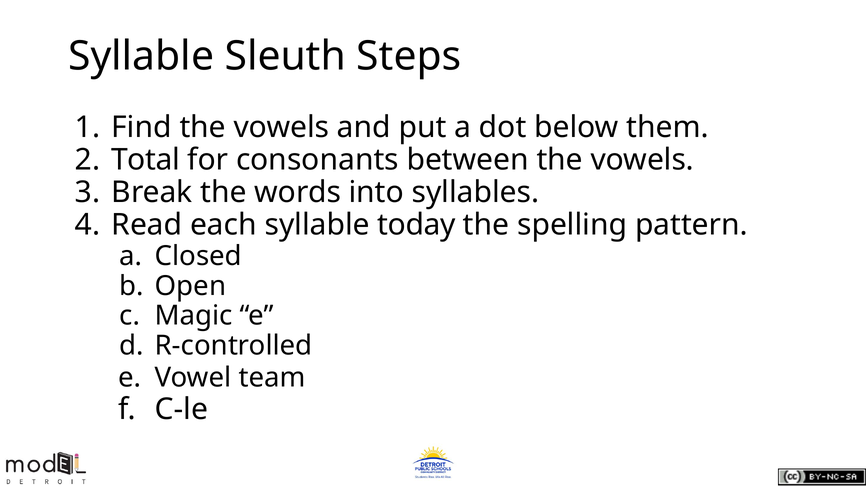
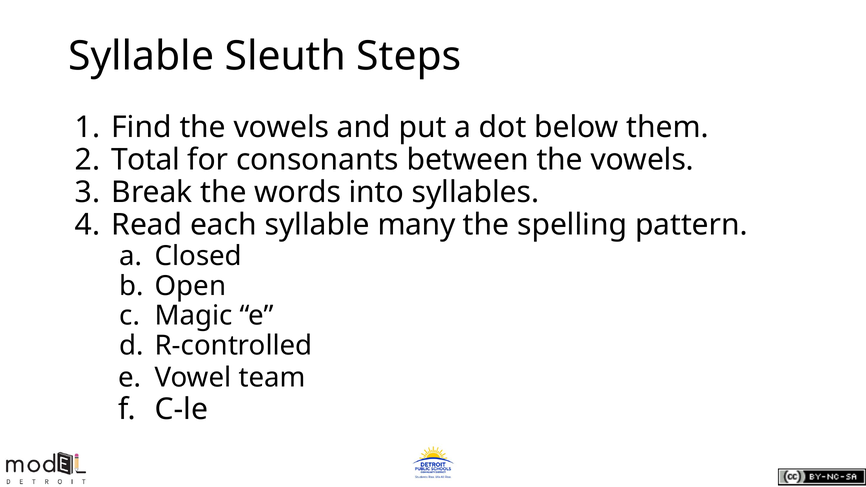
today: today -> many
